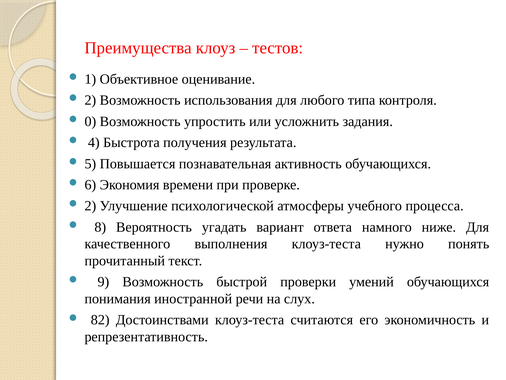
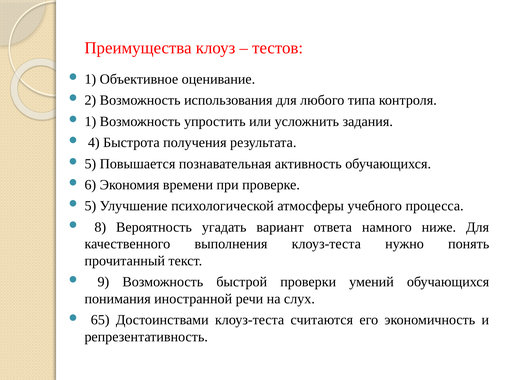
0 at (90, 121): 0 -> 1
2 at (90, 206): 2 -> 5
82: 82 -> 65
